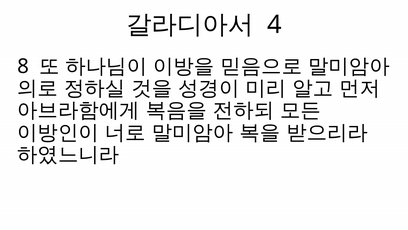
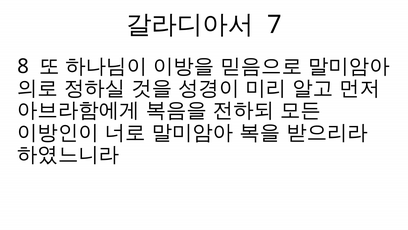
4: 4 -> 7
